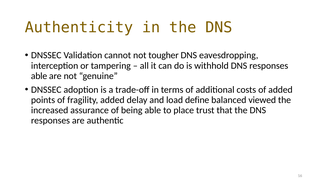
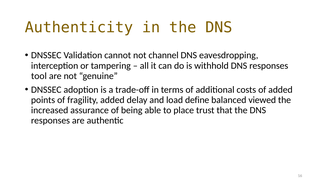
tougher: tougher -> channel
able at (39, 76): able -> tool
